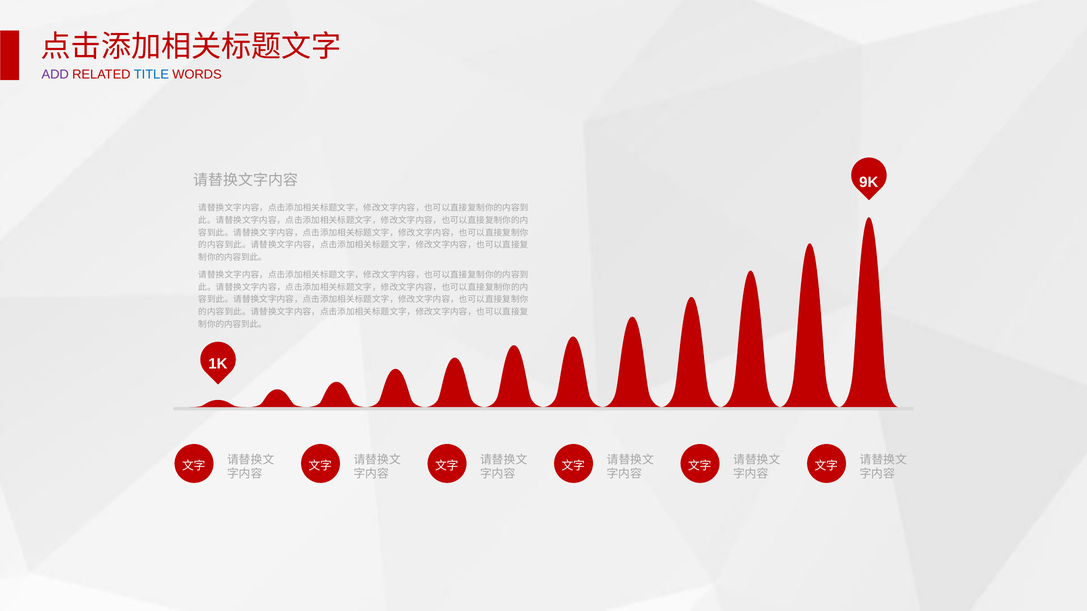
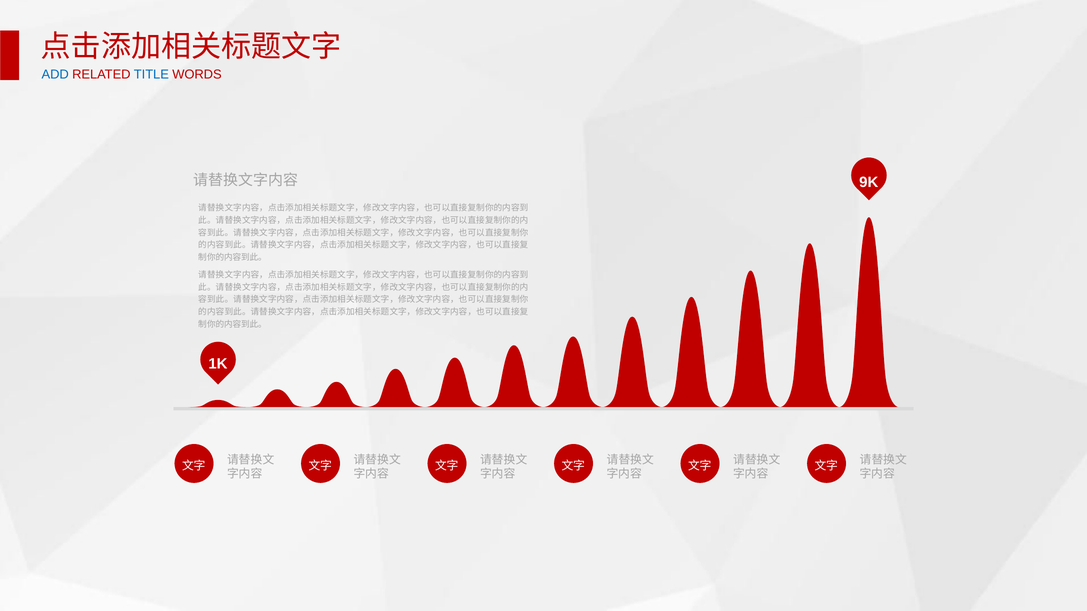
ADD colour: purple -> blue
